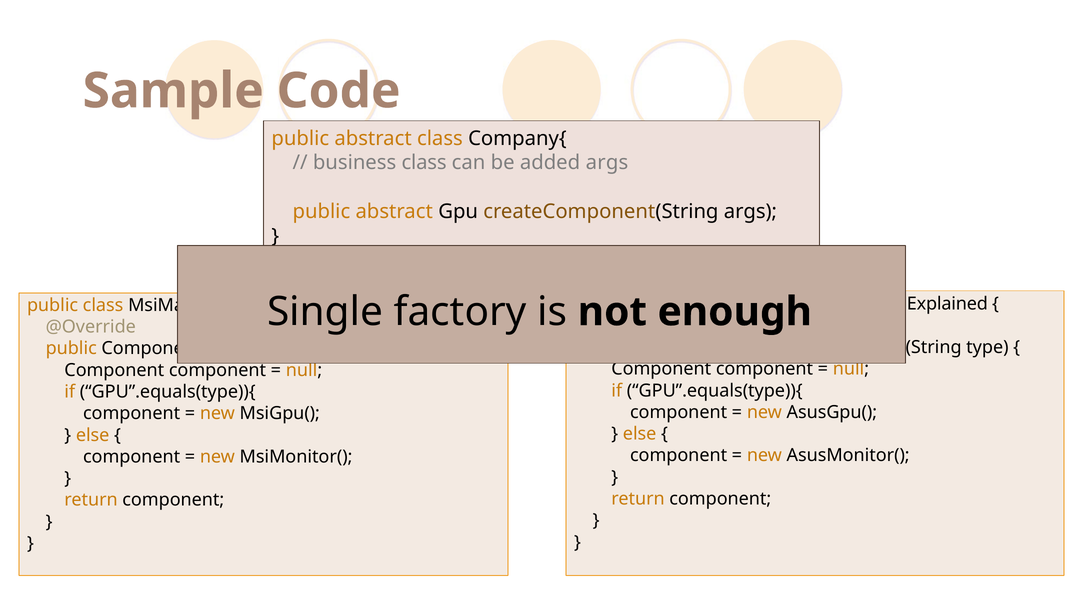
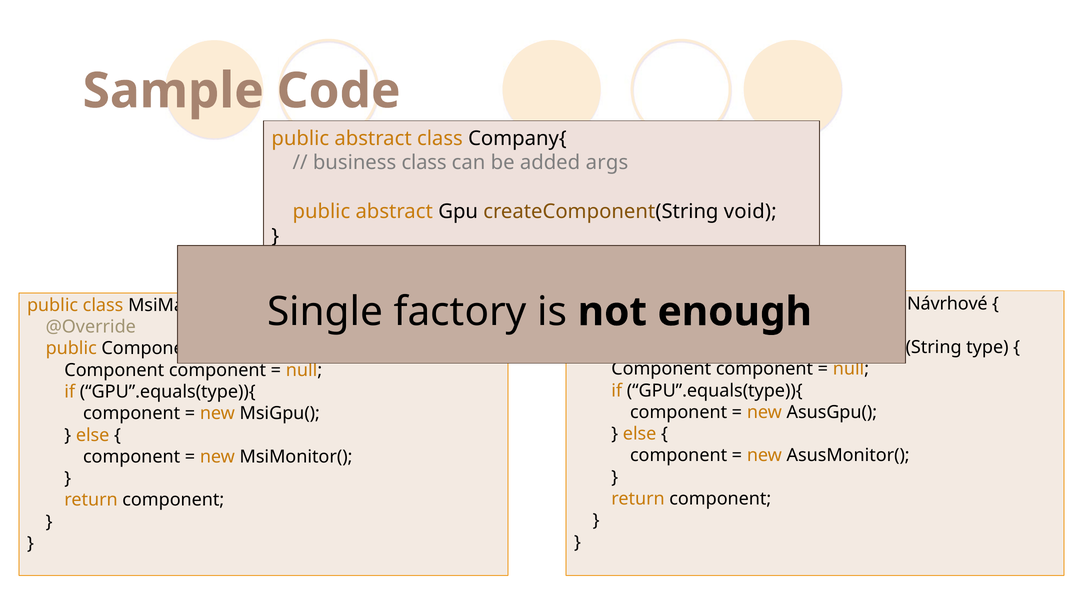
createComponent(String args: args -> void
Explained: Explained -> Návrhové
